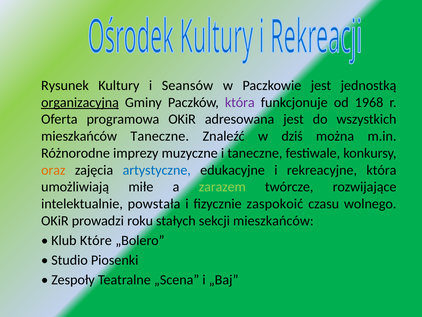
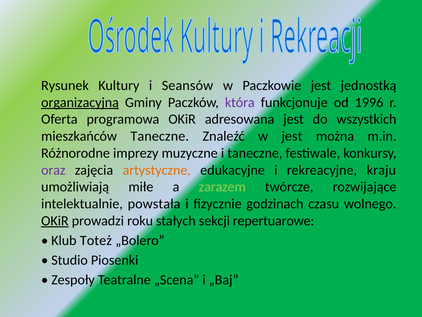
1968: 1968 -> 1996
w dziś: dziś -> jest
oraz colour: orange -> purple
artystyczne colour: blue -> orange
rekreacyjne która: która -> kraju
zaspokoić: zaspokoić -> godzinach
OKiR at (55, 220) underline: none -> present
sekcji mieszkańców: mieszkańców -> repertuarowe
Które: Które -> Toteż
